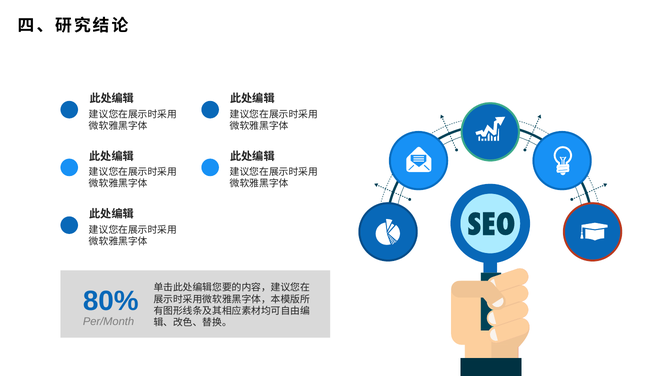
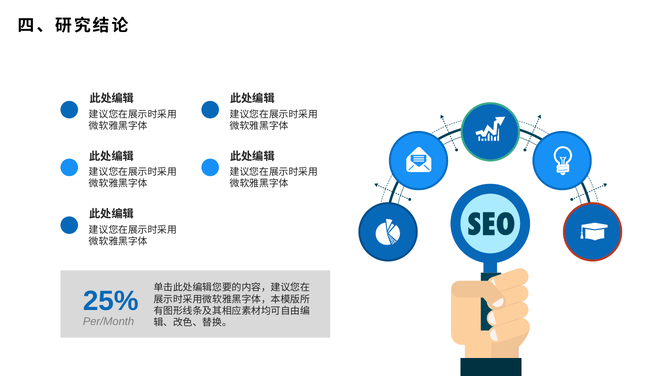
80%: 80% -> 25%
